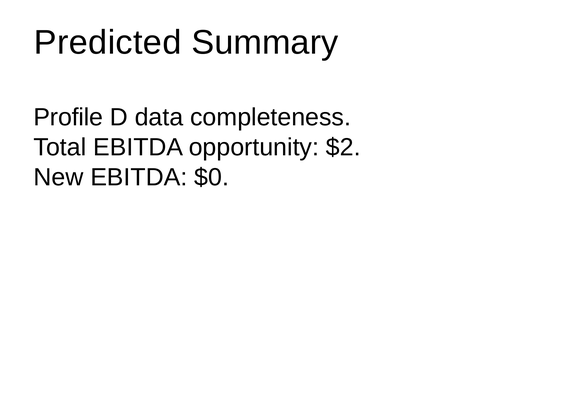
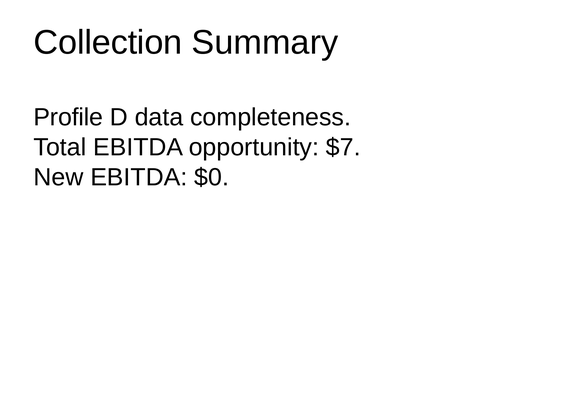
Predicted: Predicted -> Collection
$2: $2 -> $7
